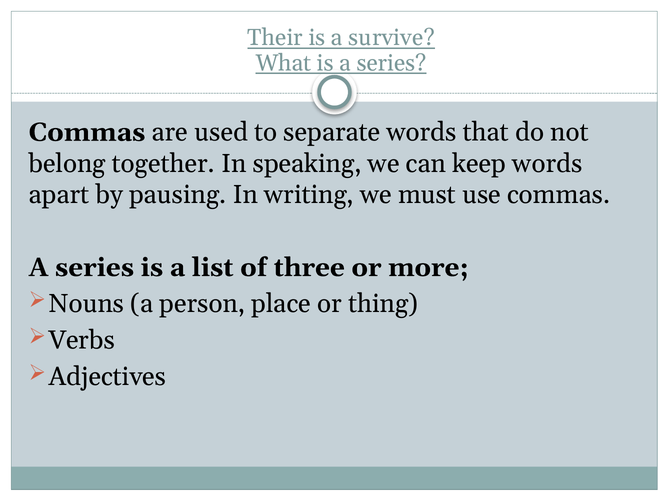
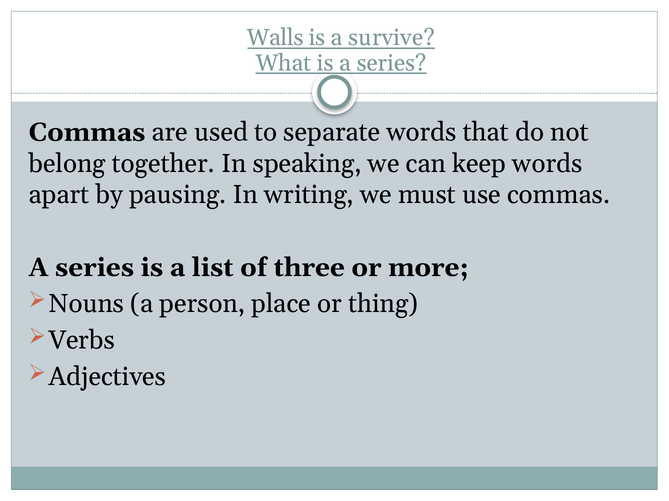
Their: Their -> Walls
